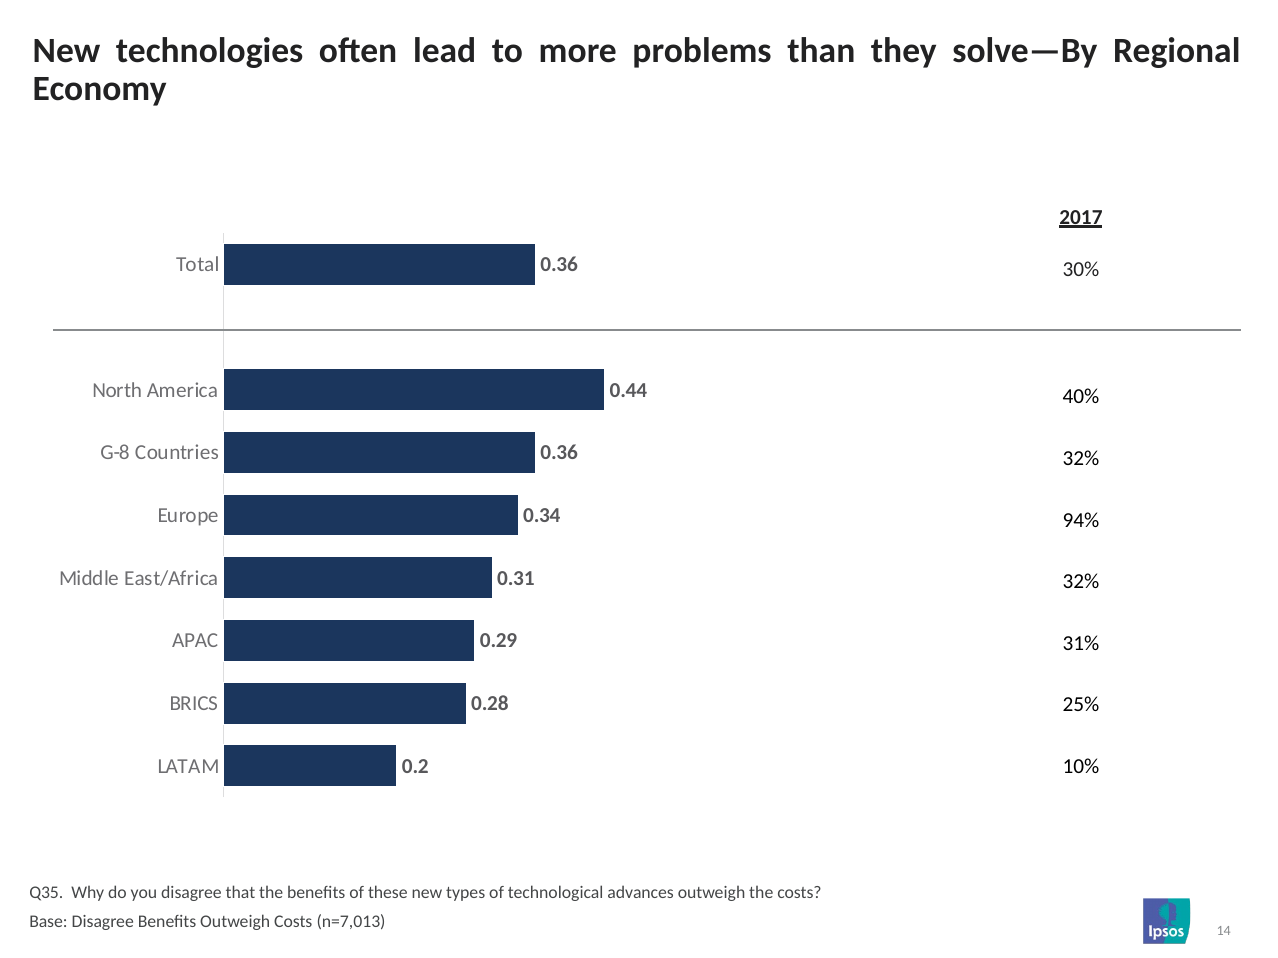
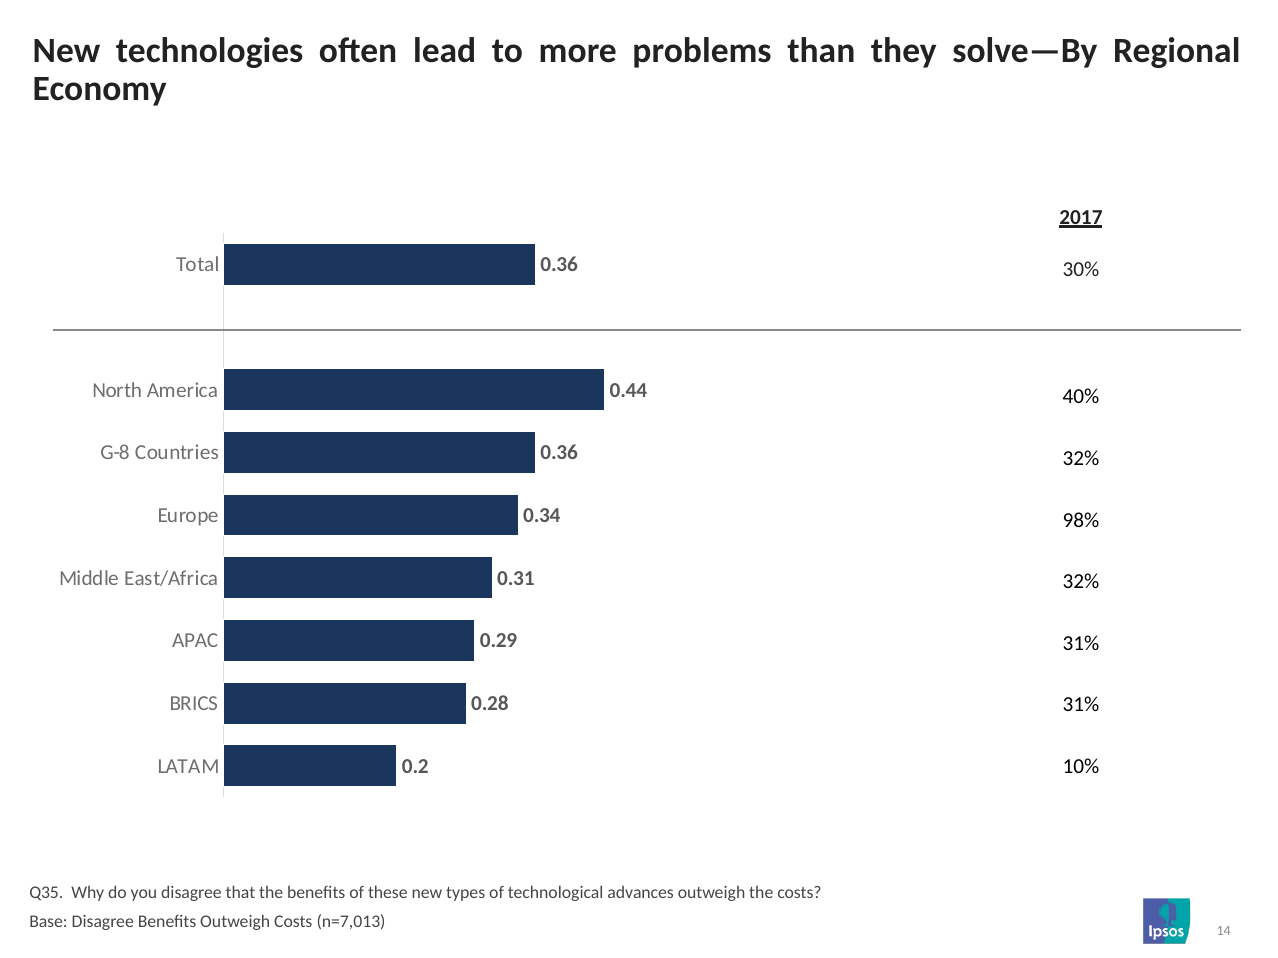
94%: 94% -> 98%
25% at (1081, 705): 25% -> 31%
